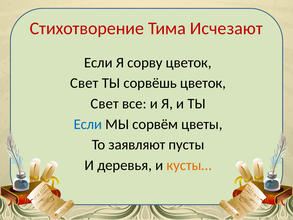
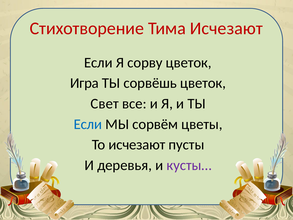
Свет at (84, 83): Свет -> Игра
То заявляют: заявляют -> исчезают
кусты… colour: orange -> purple
